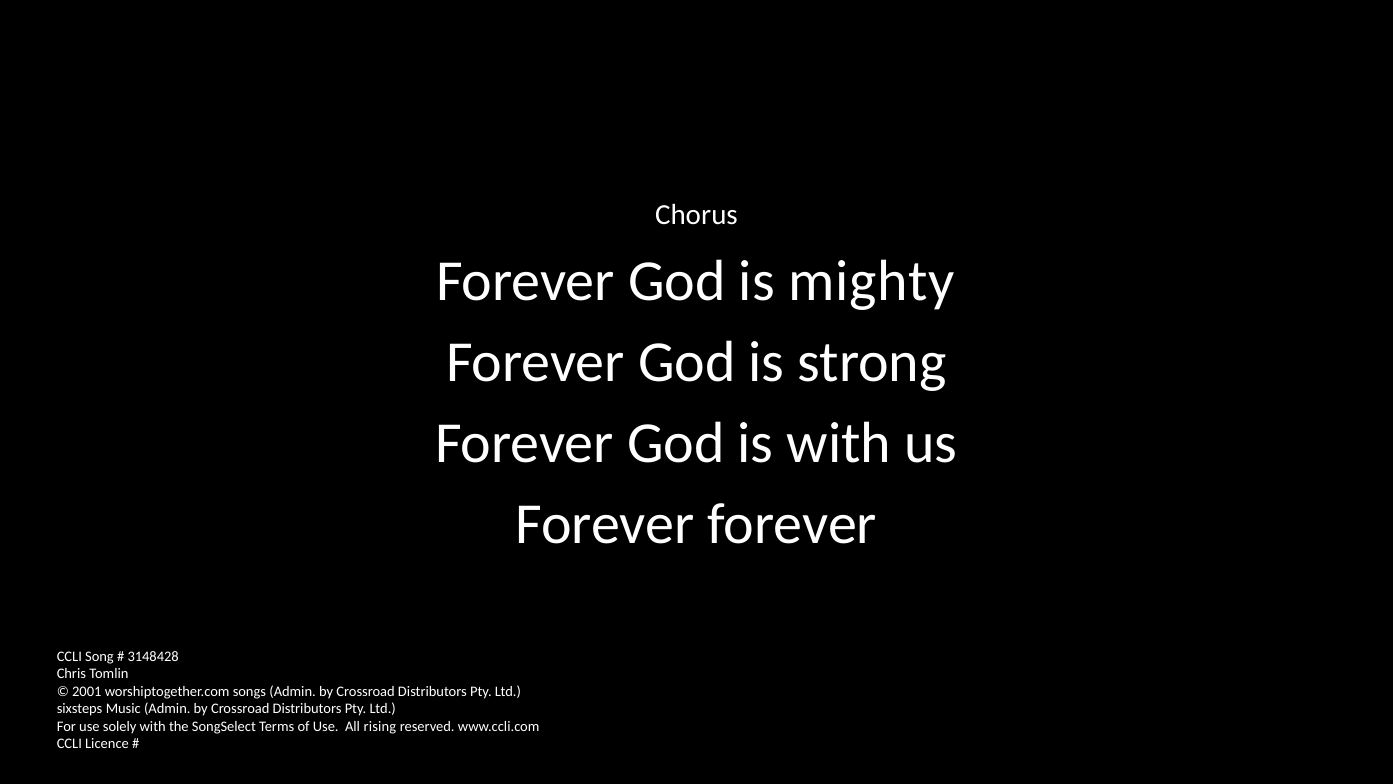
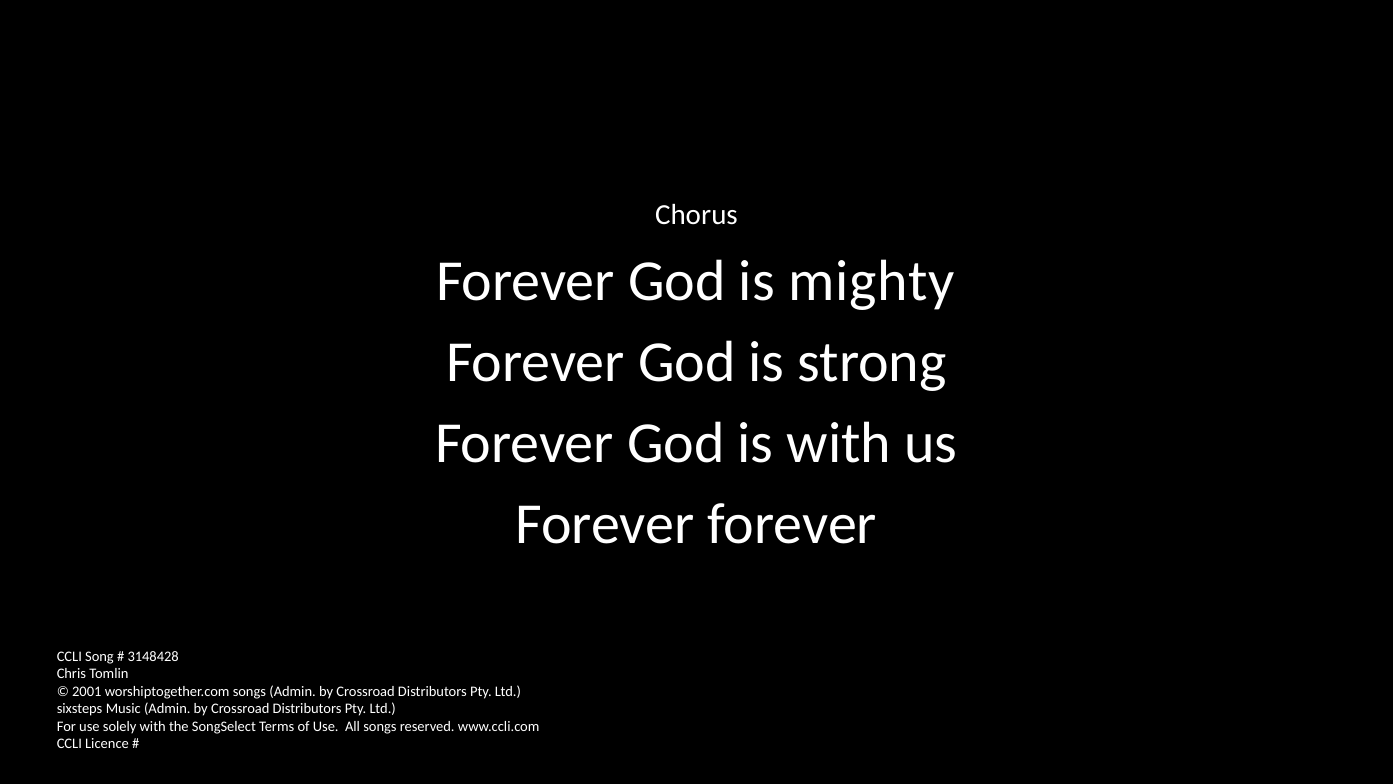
All rising: rising -> songs
